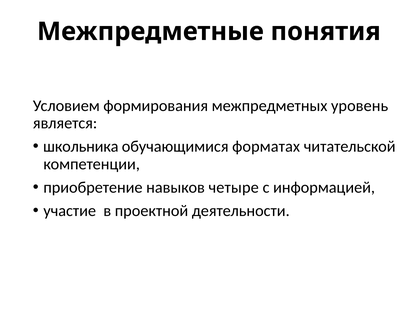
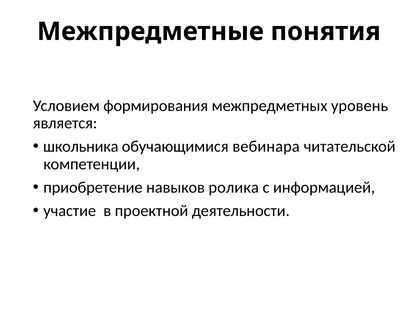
форматах: форматах -> вебинара
четыре: четыре -> ролика
